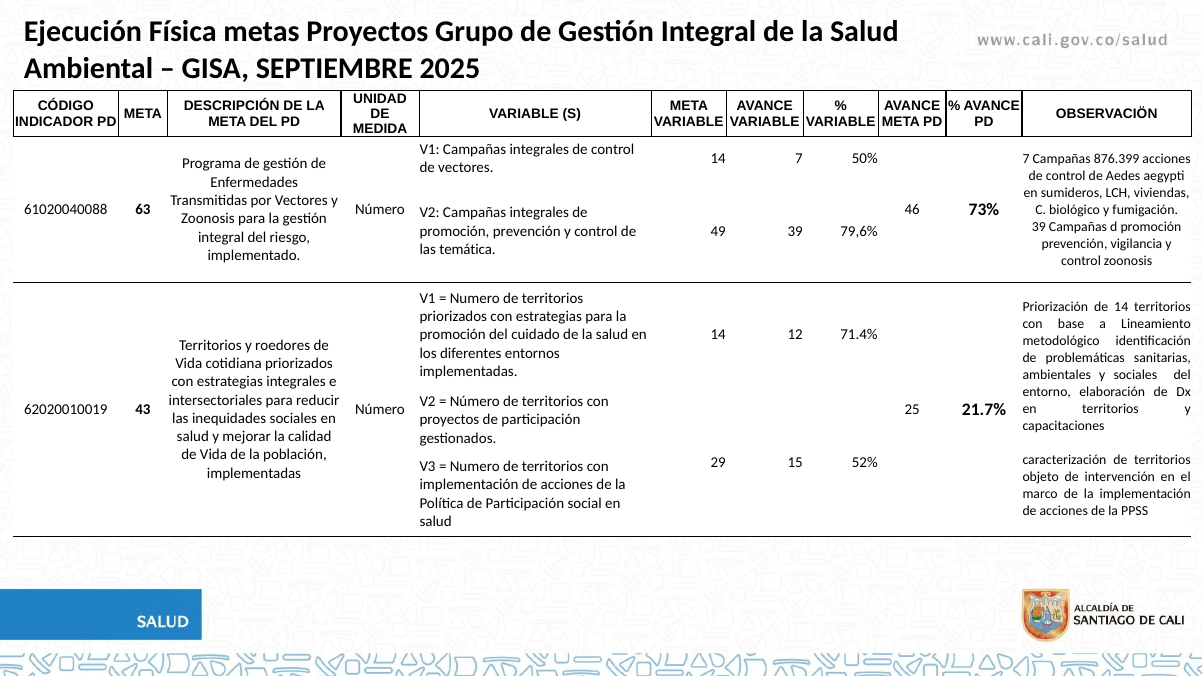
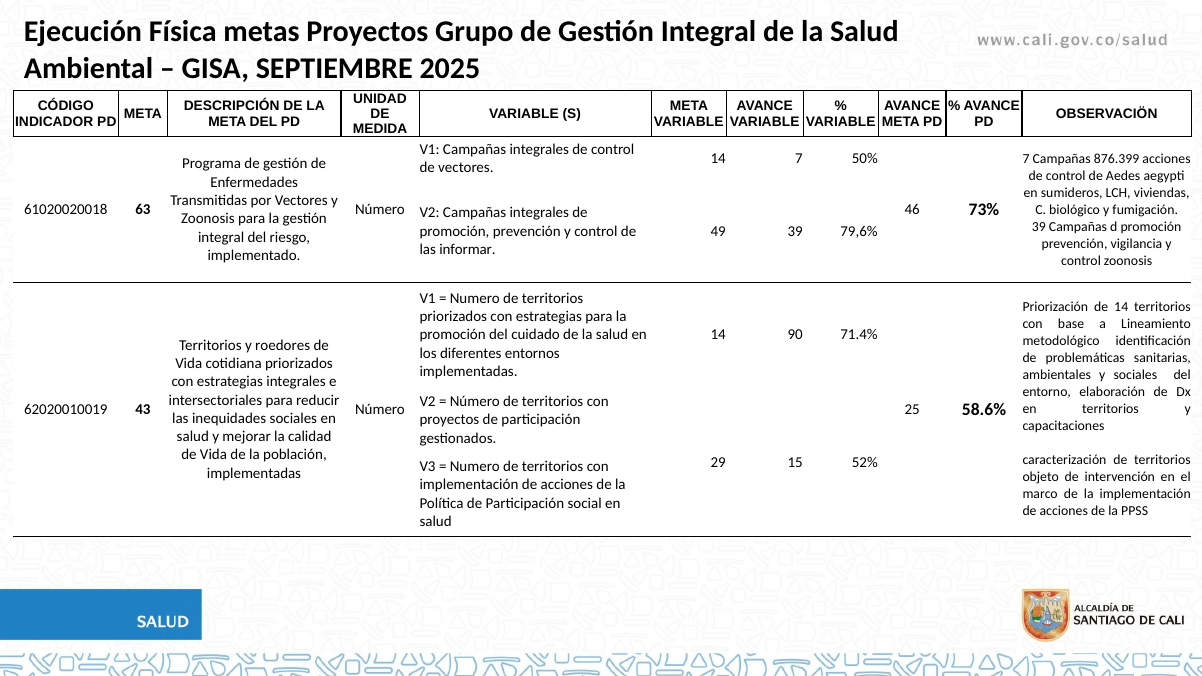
61020040088: 61020040088 -> 61020020018
temática: temática -> informar
12: 12 -> 90
21.7%: 21.7% -> 58.6%
